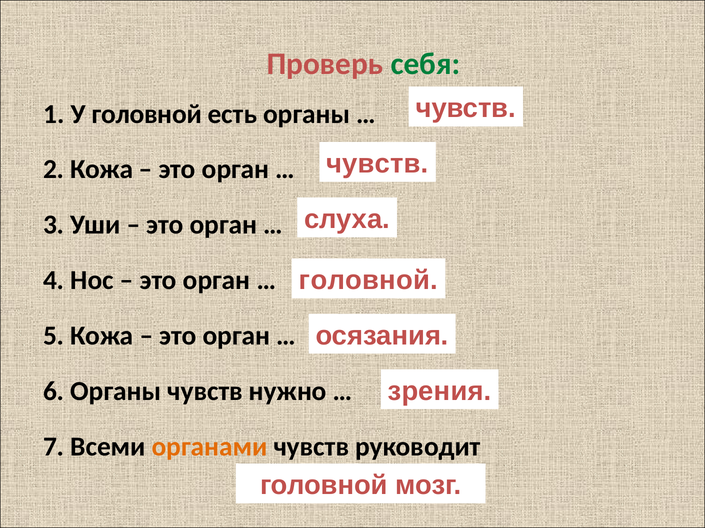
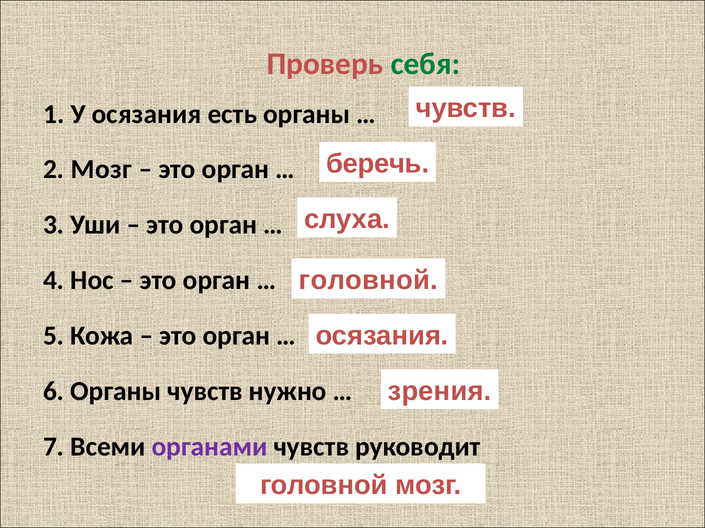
У головной: головной -> осязания
чувств at (377, 164): чувств -> беречь
2 Кожа: Кожа -> Мозг
органами colour: orange -> purple
